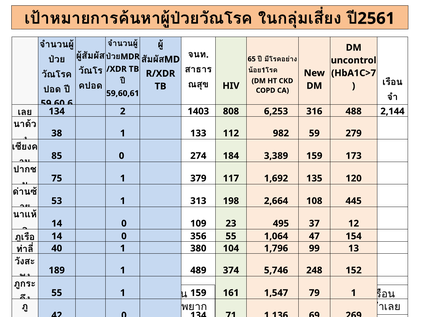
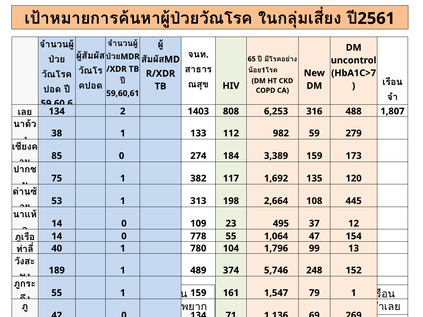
2,144: 2,144 -> 1,807
379: 379 -> 382
356: 356 -> 778
380: 380 -> 780
